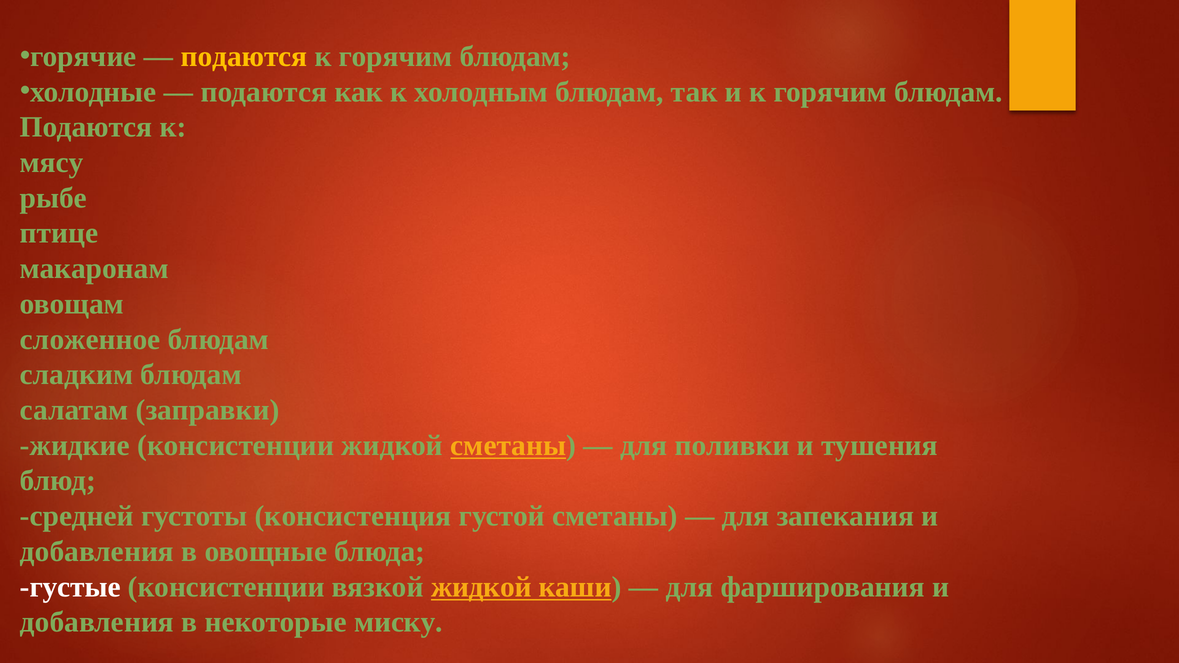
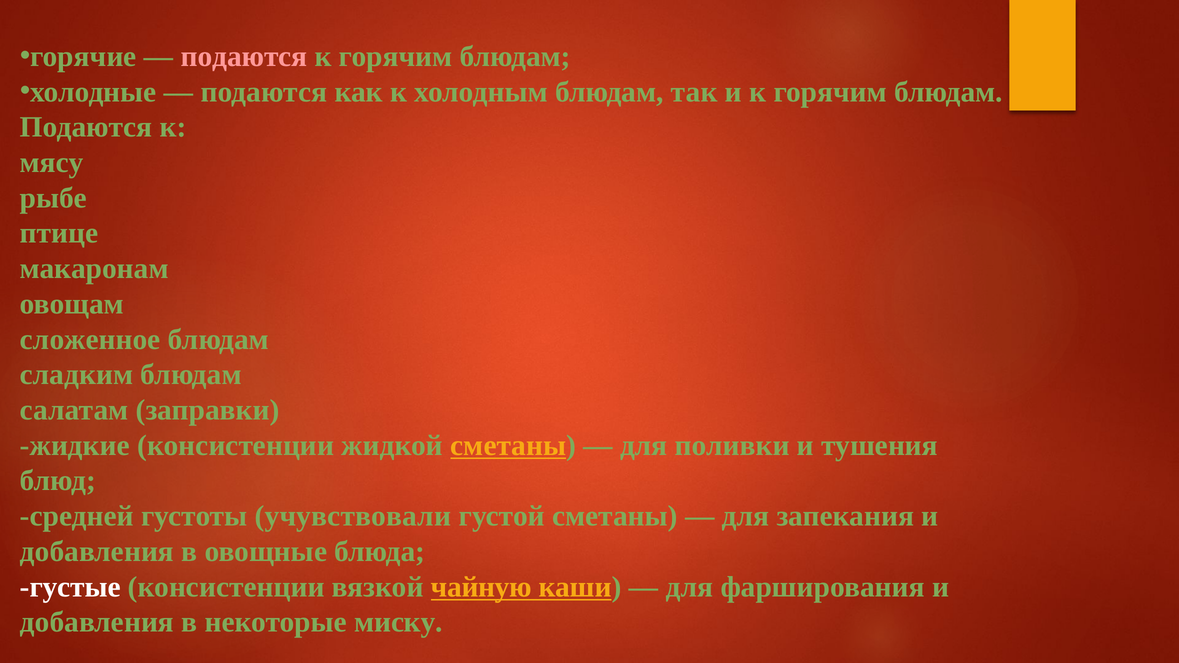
подаются at (244, 56) colour: yellow -> pink
консистенция: консистенция -> учувствовали
вязкой жидкой: жидкой -> чайную
